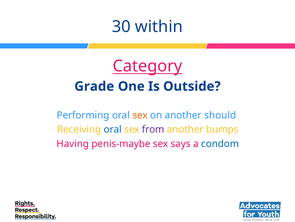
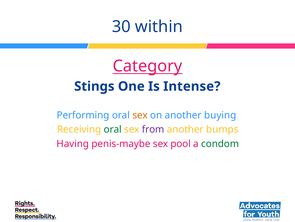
Grade: Grade -> Stings
Outside: Outside -> Intense
should: should -> buying
oral at (113, 129) colour: blue -> green
says: says -> pool
condom colour: blue -> green
